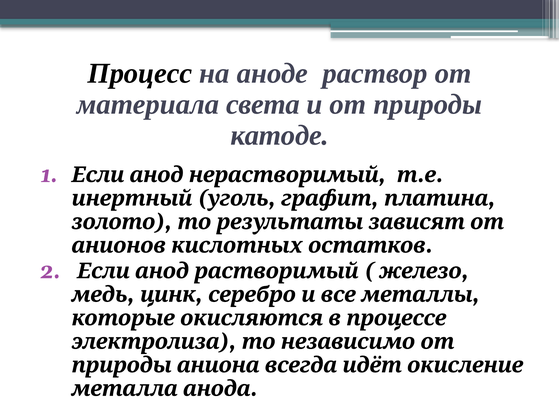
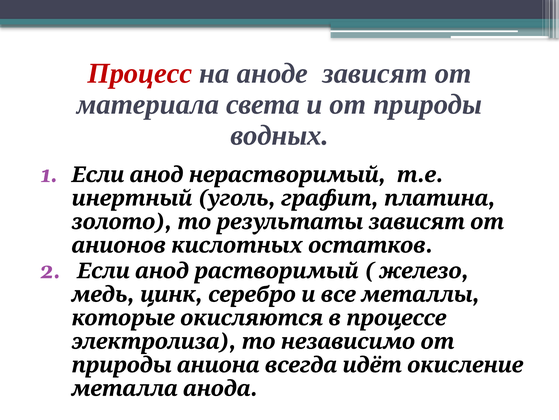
Процесс colour: black -> red
аноде раствор: раствор -> зависят
катоде: катоде -> водных
